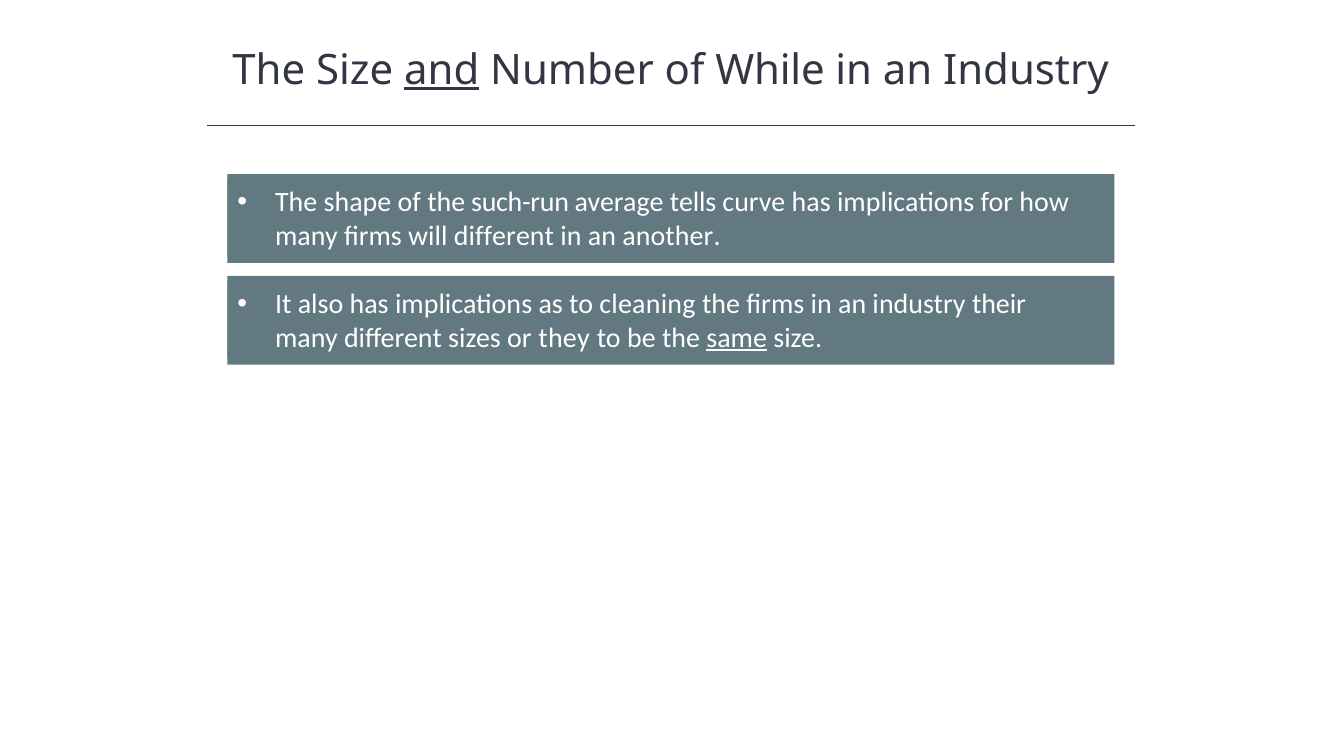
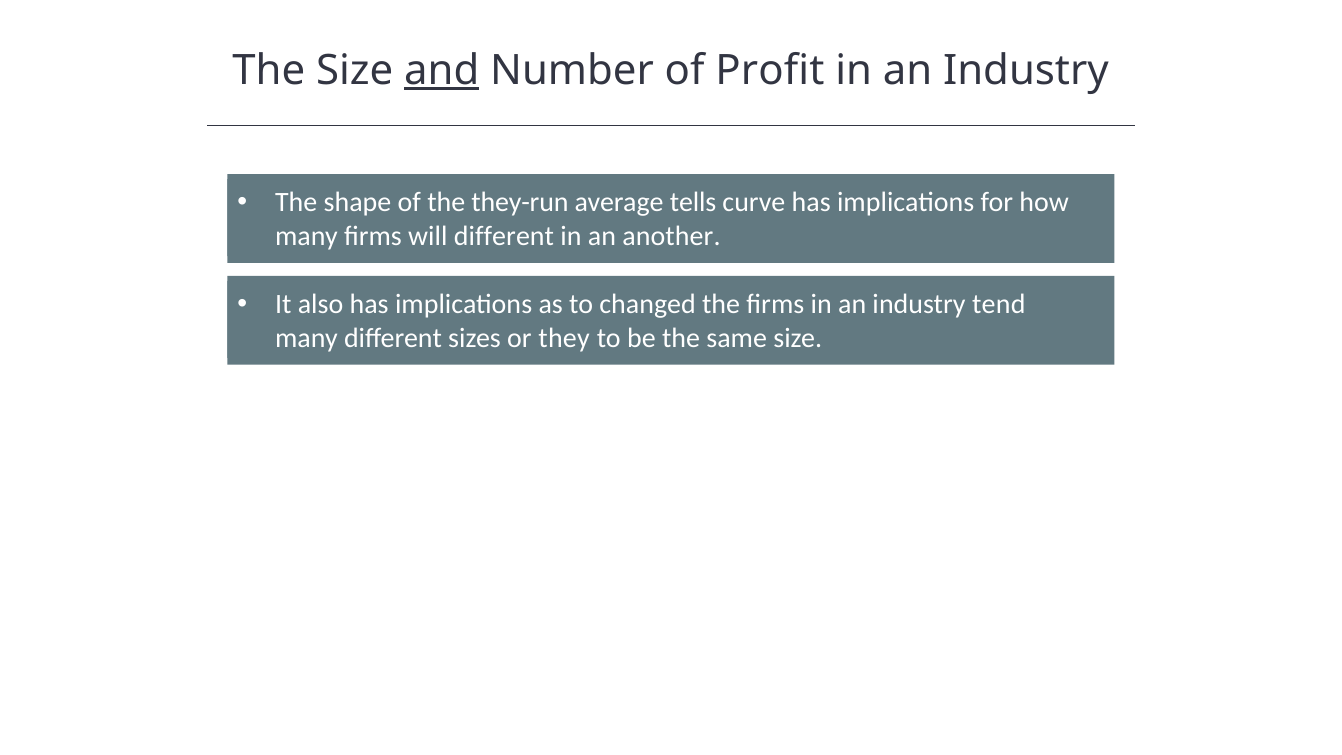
While: While -> Profit
such-run: such-run -> they-run
cleaning: cleaning -> changed
their: their -> tend
same underline: present -> none
